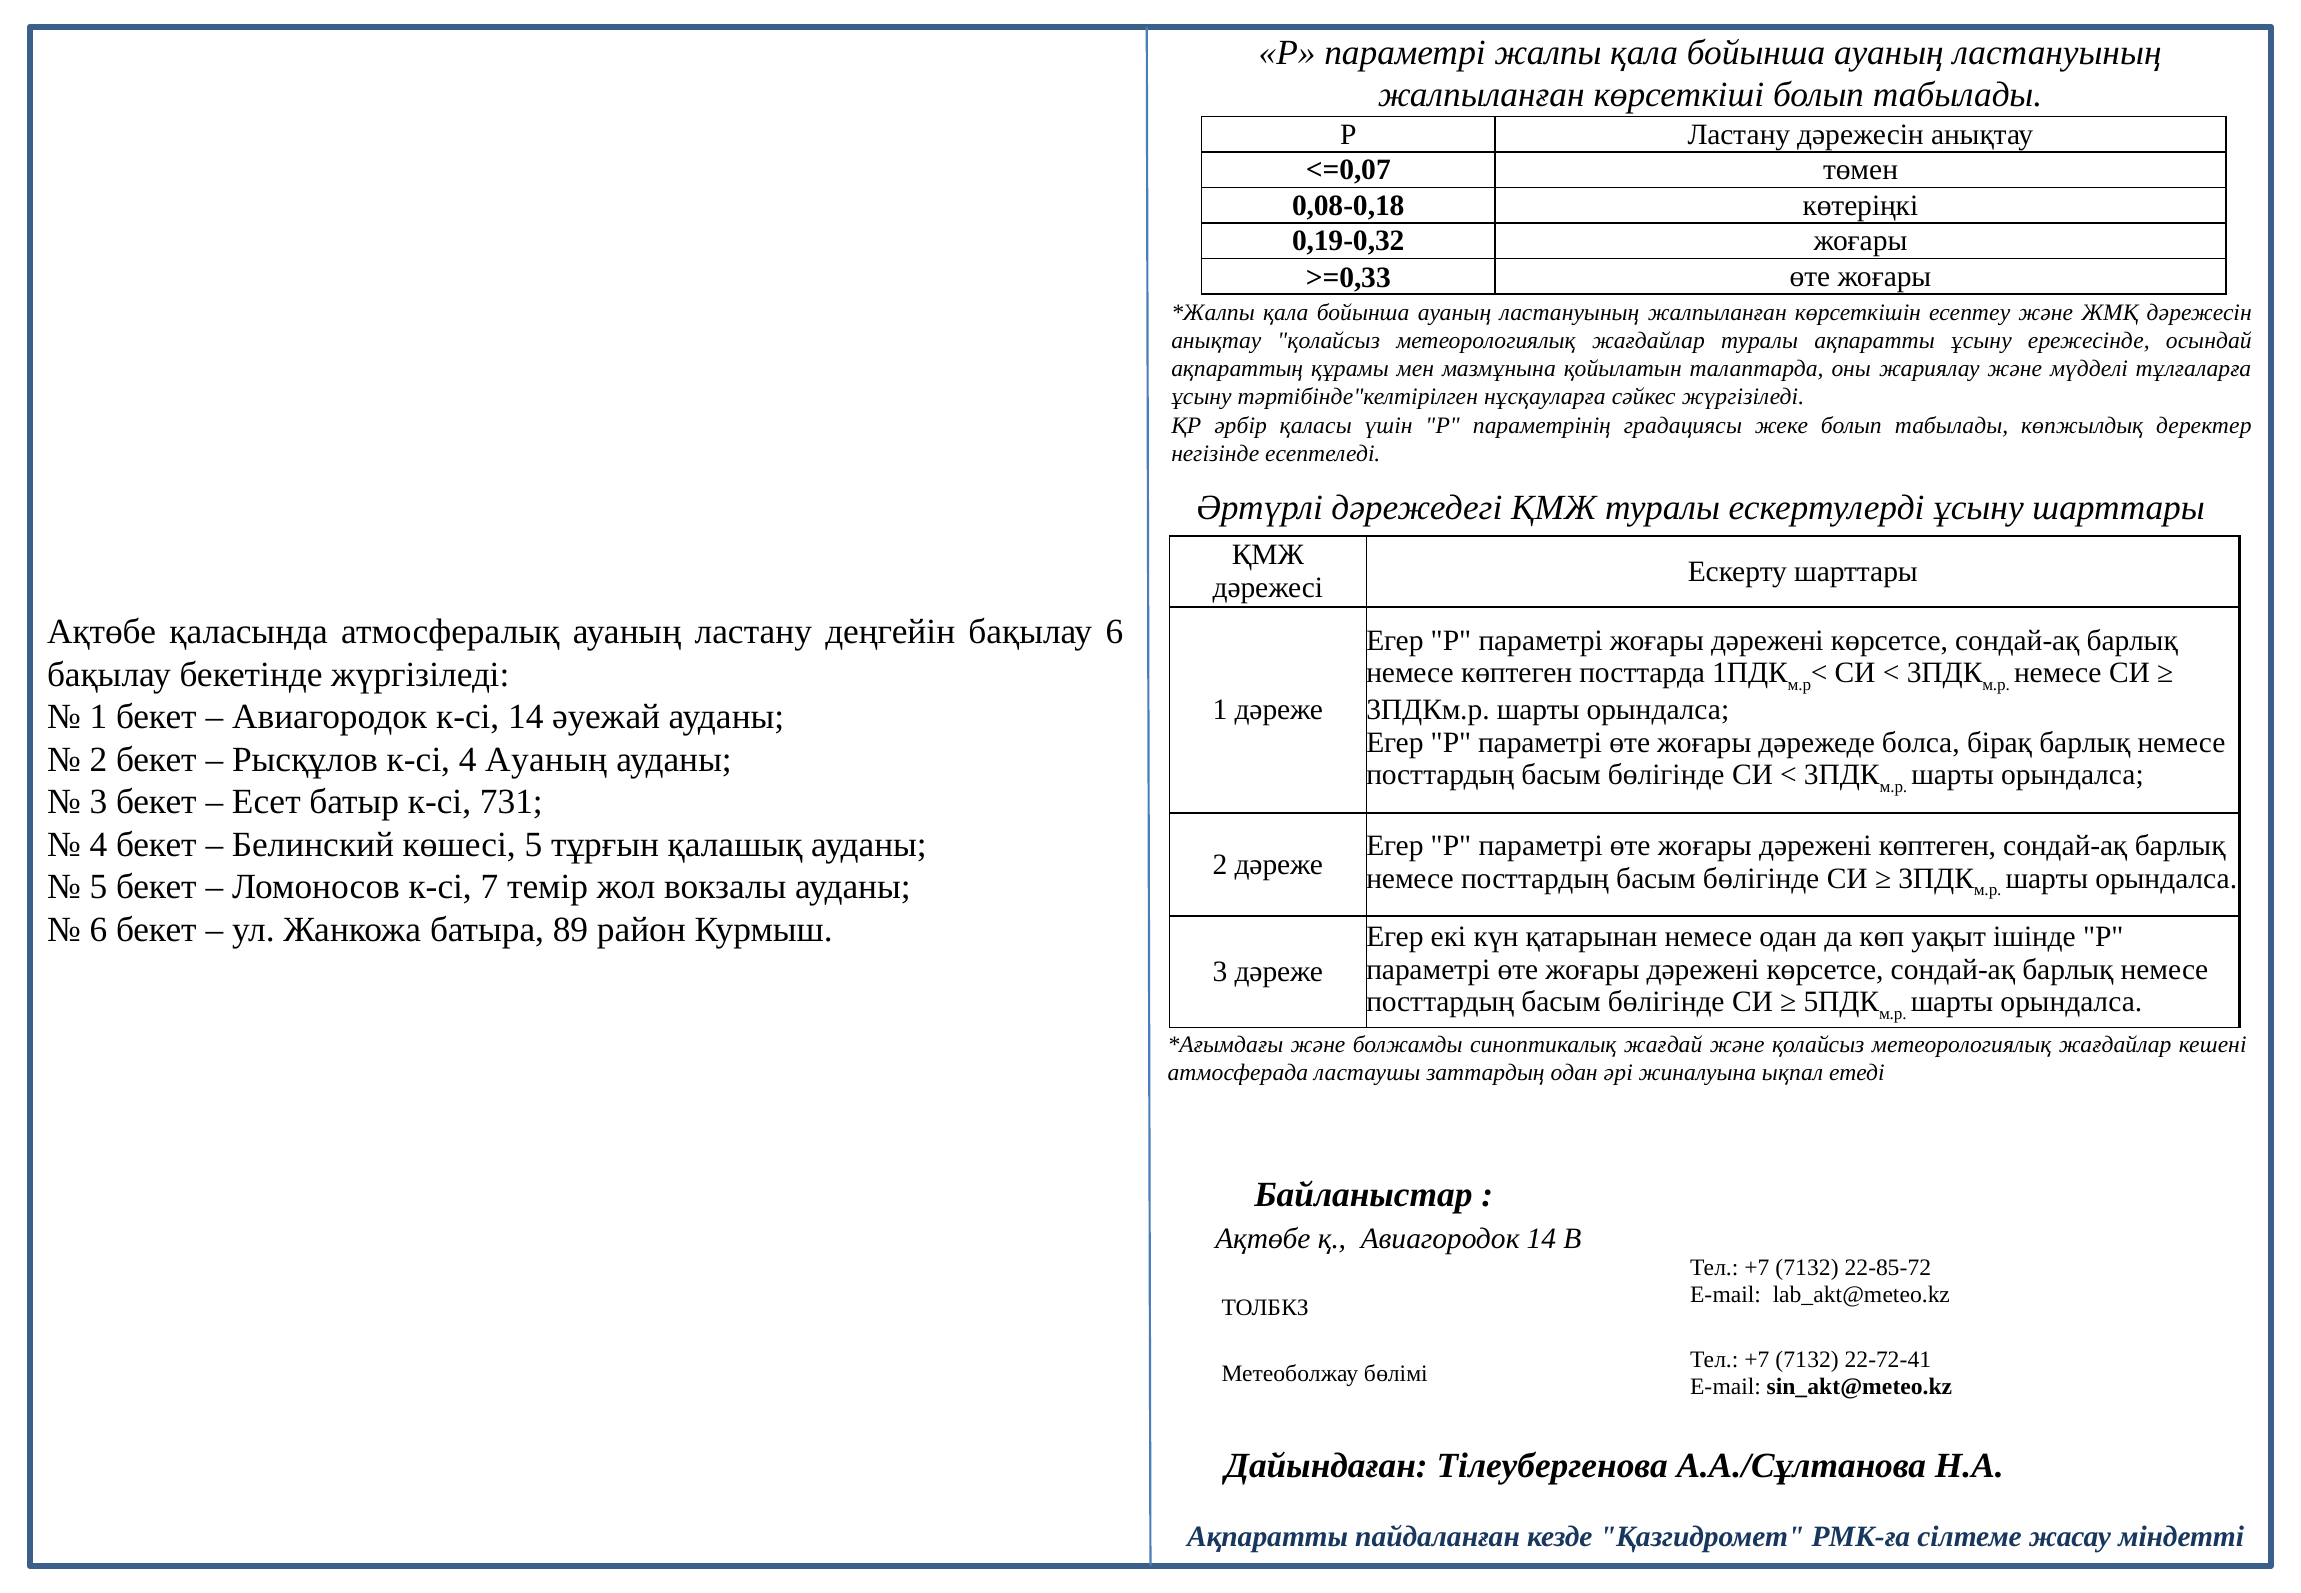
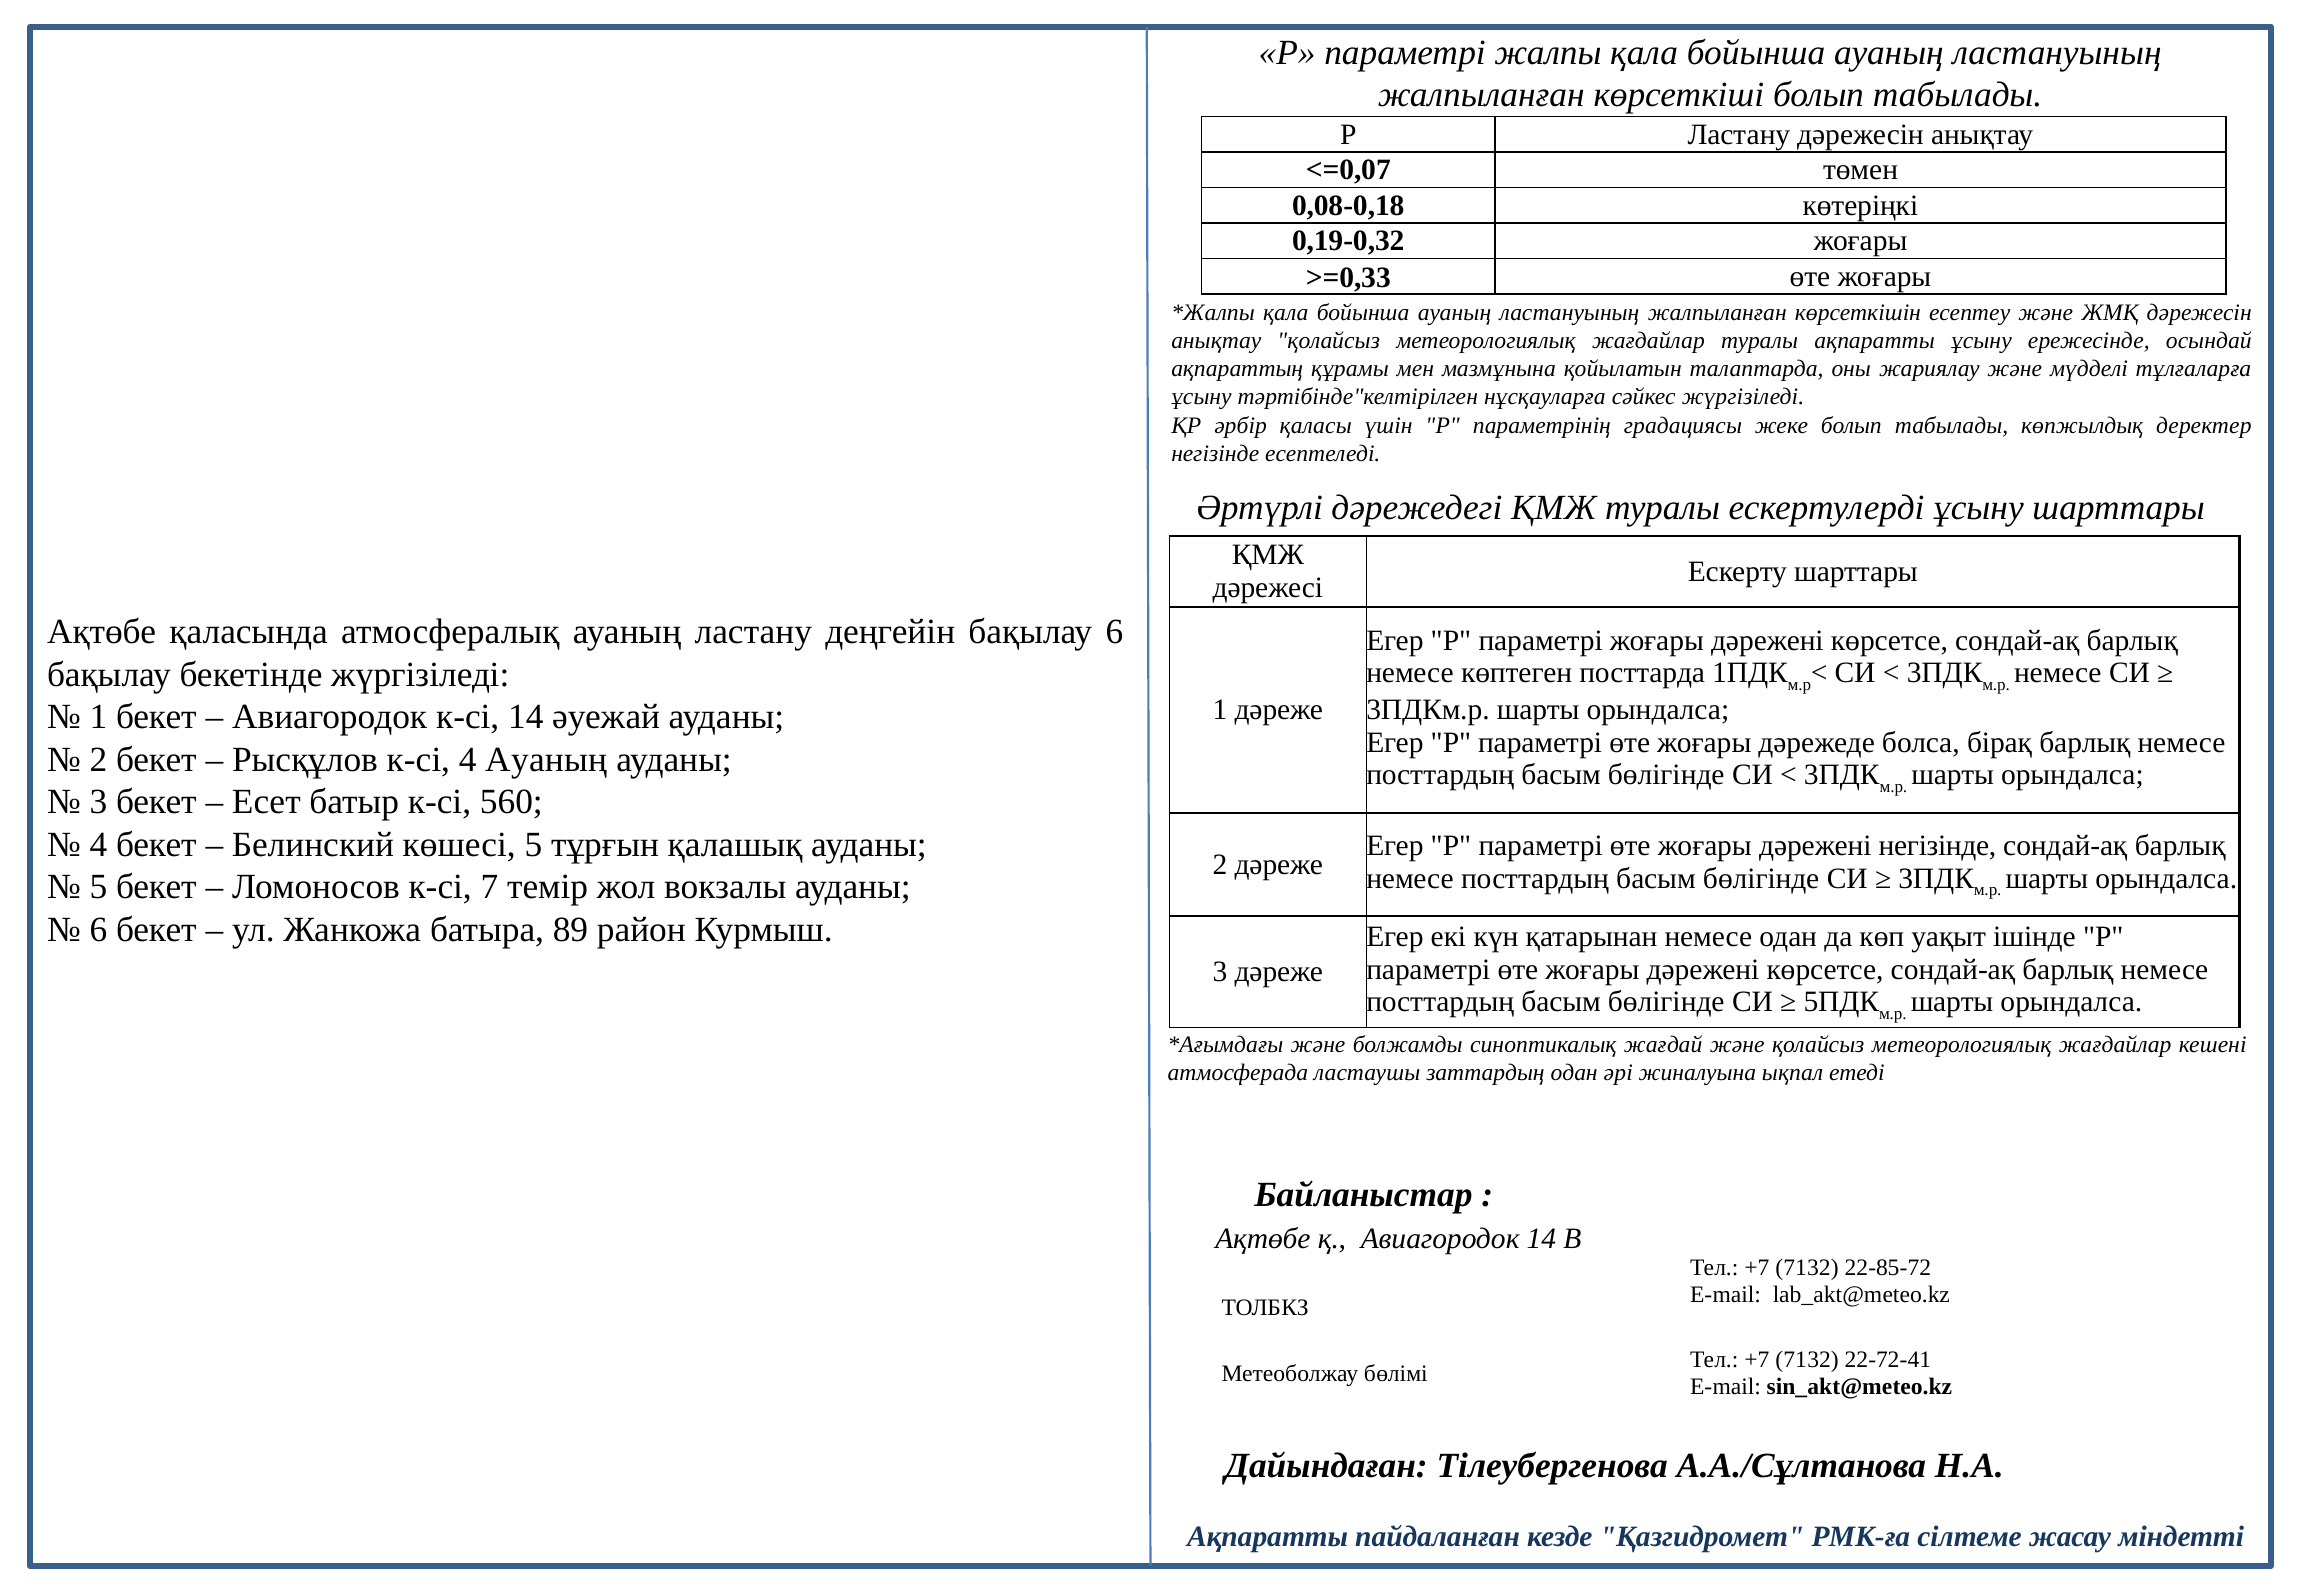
731: 731 -> 560
дәрежені көптеген: көптеген -> негізінде
